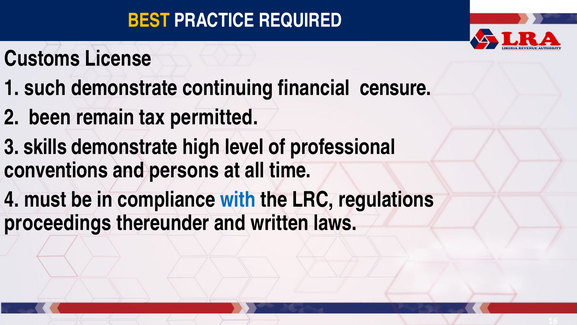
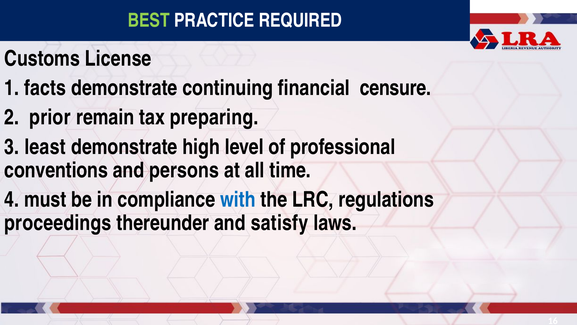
BEST colour: yellow -> light green
such: such -> facts
been: been -> prior
permitted: permitted -> preparing
skills: skills -> least
written: written -> satisfy
